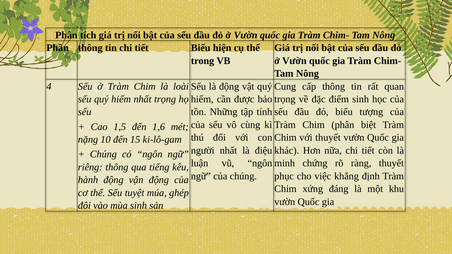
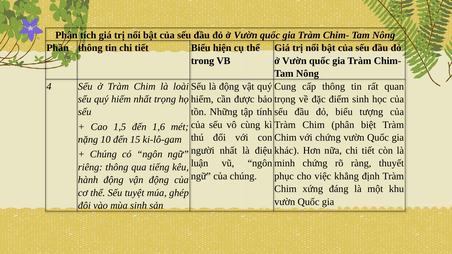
với thuyết: thuyết -> chứng
